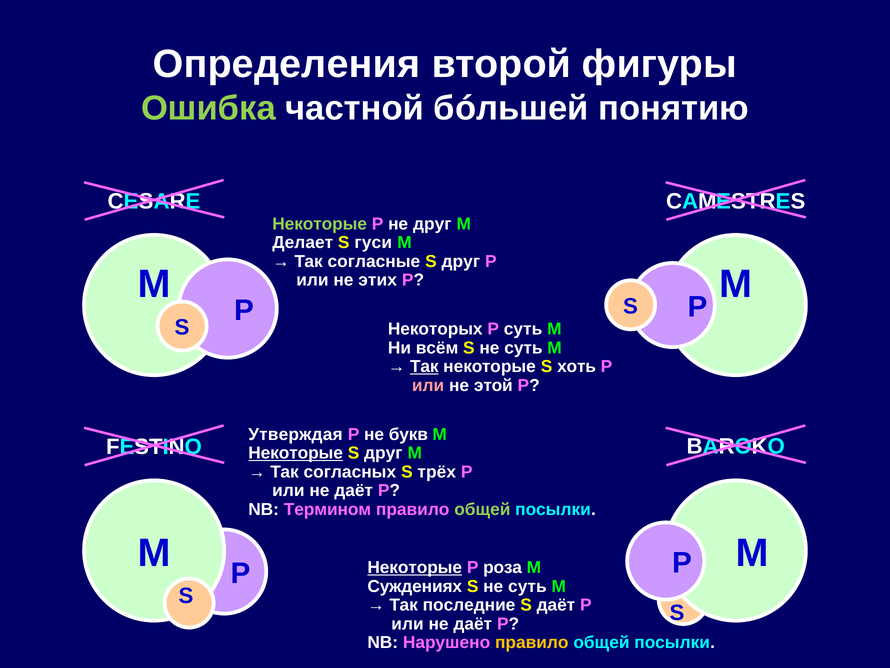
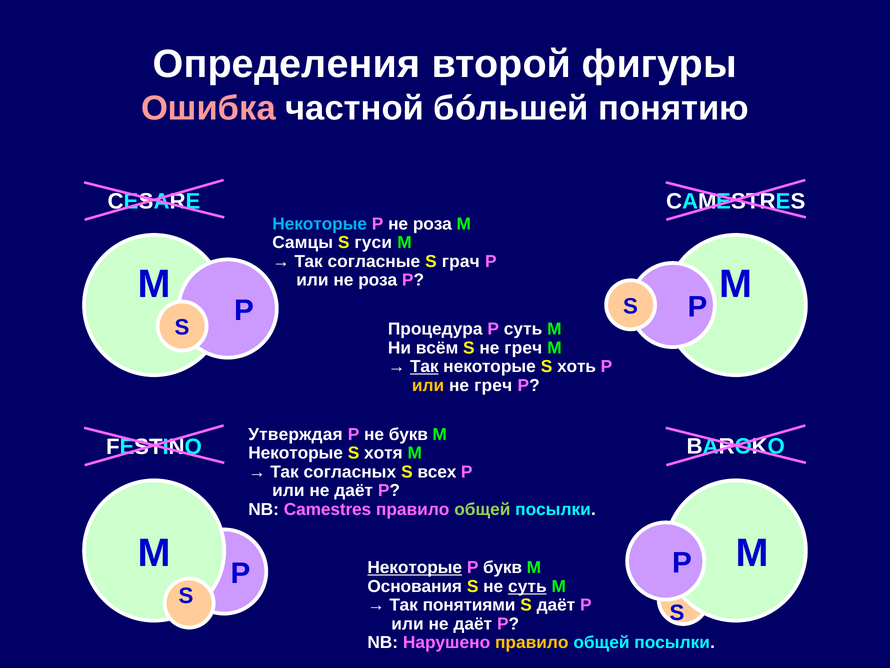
Ошибка colour: light green -> pink
Некоторые at (320, 224) colour: light green -> light blue
P не друг: друг -> роза
Делает: Делает -> Самцы
друг at (461, 261): друг -> грач
или не этих: этих -> роза
Некоторых: Некоторых -> Процедура
суть at (523, 348): суть -> греч
или at (428, 385) colour: pink -> yellow
этой at (493, 385): этой -> греч
Некоторые at (296, 453) underline: present -> none
друг at (383, 453): друг -> хотя
трёх: трёх -> всех
NB Термином: Термином -> Camestres
P роза: роза -> букв
Суждениях: Суждениях -> Основания
суть at (527, 586) underline: none -> present
последние: последние -> понятиями
